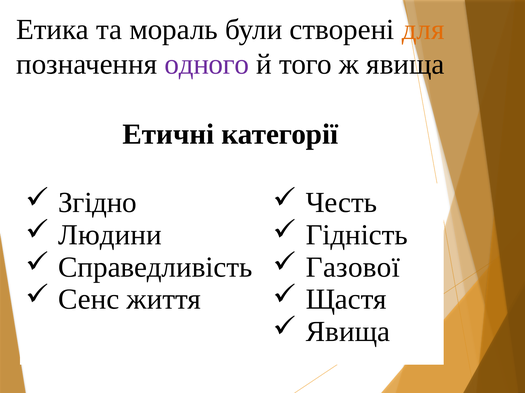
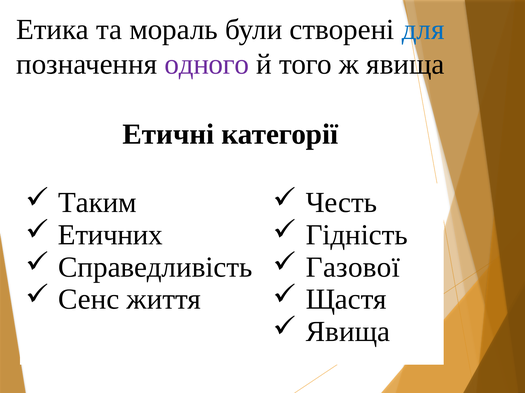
для colour: orange -> blue
Згідно: Згідно -> Таким
Людини: Людини -> Етичних
